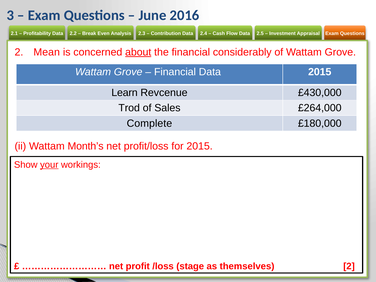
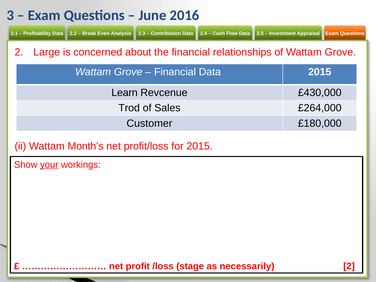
Mean: Mean -> Large
about underline: present -> none
considerably: considerably -> relationships
Complete: Complete -> Customer
themselves: themselves -> necessarily
